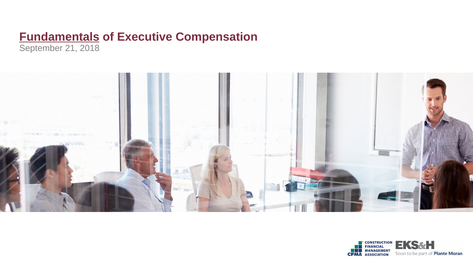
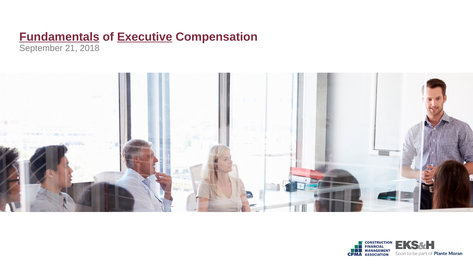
Executive underline: none -> present
